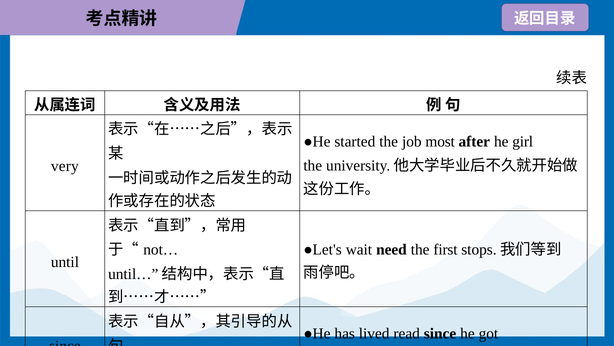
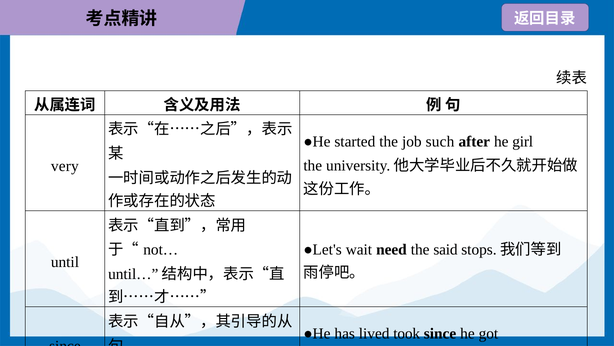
most: most -> such
first: first -> said
read: read -> took
